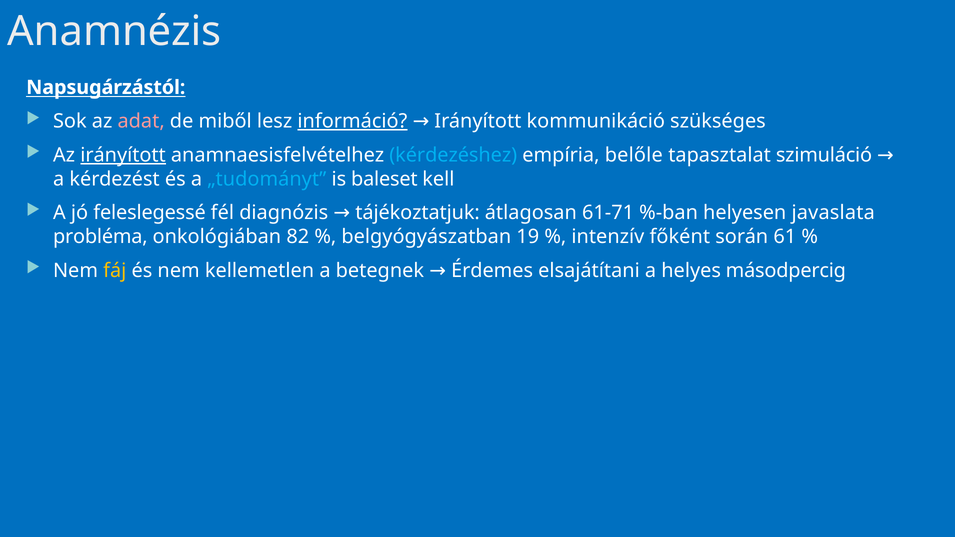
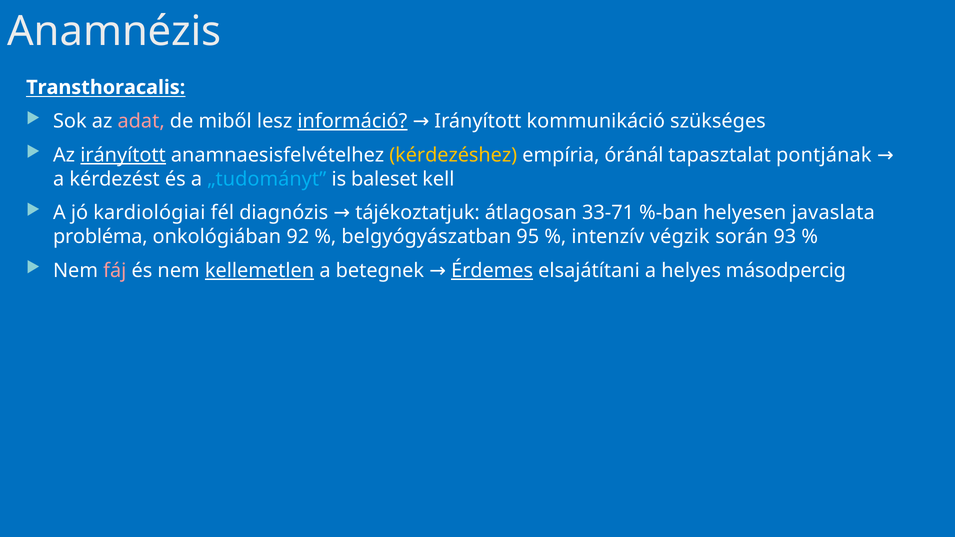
Napsugárzástól: Napsugárzástól -> Transthoracalis
kérdezéshez colour: light blue -> yellow
belőle: belőle -> óránál
szimuláció: szimuláció -> pontjának
feleslegessé: feleslegessé -> kardiológiai
61-71: 61-71 -> 33-71
82: 82 -> 92
19: 19 -> 95
főként: főként -> végzik
61: 61 -> 93
fáj colour: yellow -> pink
kellemetlen underline: none -> present
Érdemes underline: none -> present
